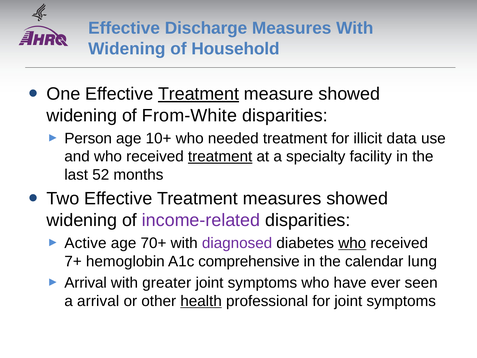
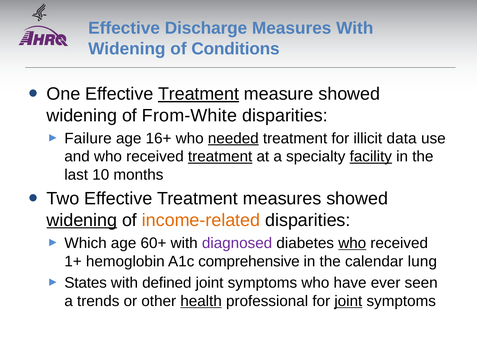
Household: Household -> Conditions
Person: Person -> Failure
10+: 10+ -> 16+
needed underline: none -> present
facility underline: none -> present
52: 52 -> 10
widening at (82, 220) underline: none -> present
income-related colour: purple -> orange
Active: Active -> Which
70+: 70+ -> 60+
7+: 7+ -> 1+
Arrival at (86, 283): Arrival -> States
greater: greater -> defined
a arrival: arrival -> trends
joint at (348, 301) underline: none -> present
